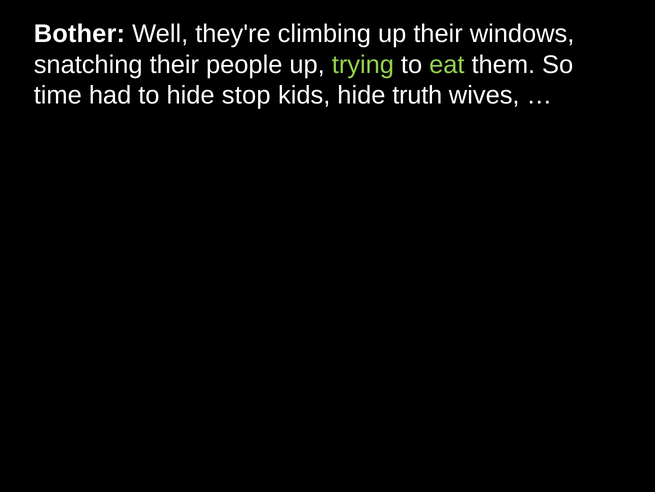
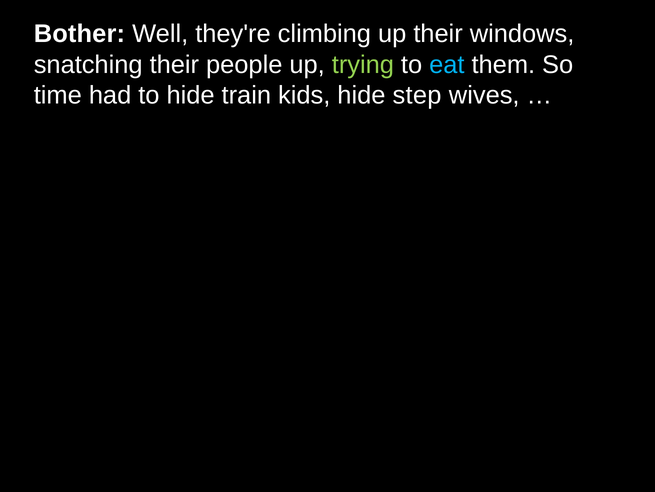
eat colour: light green -> light blue
stop: stop -> train
truth: truth -> step
